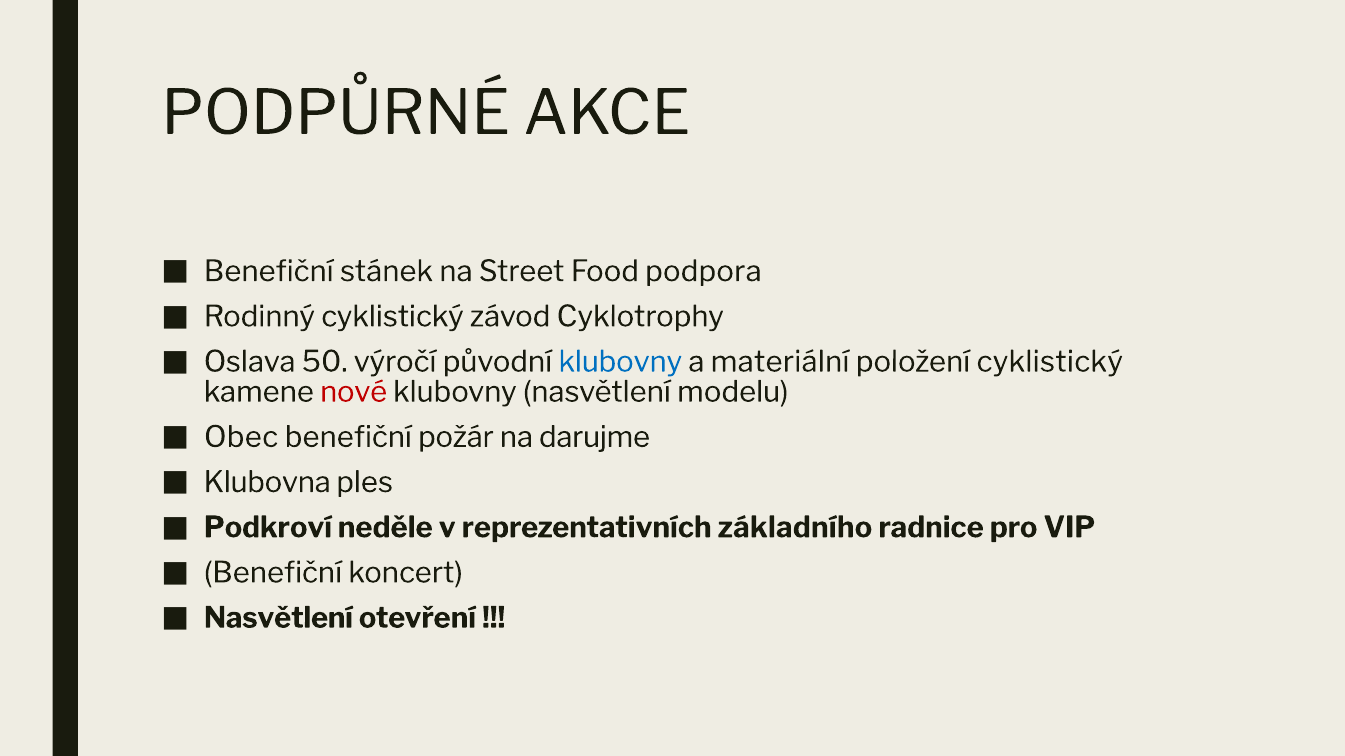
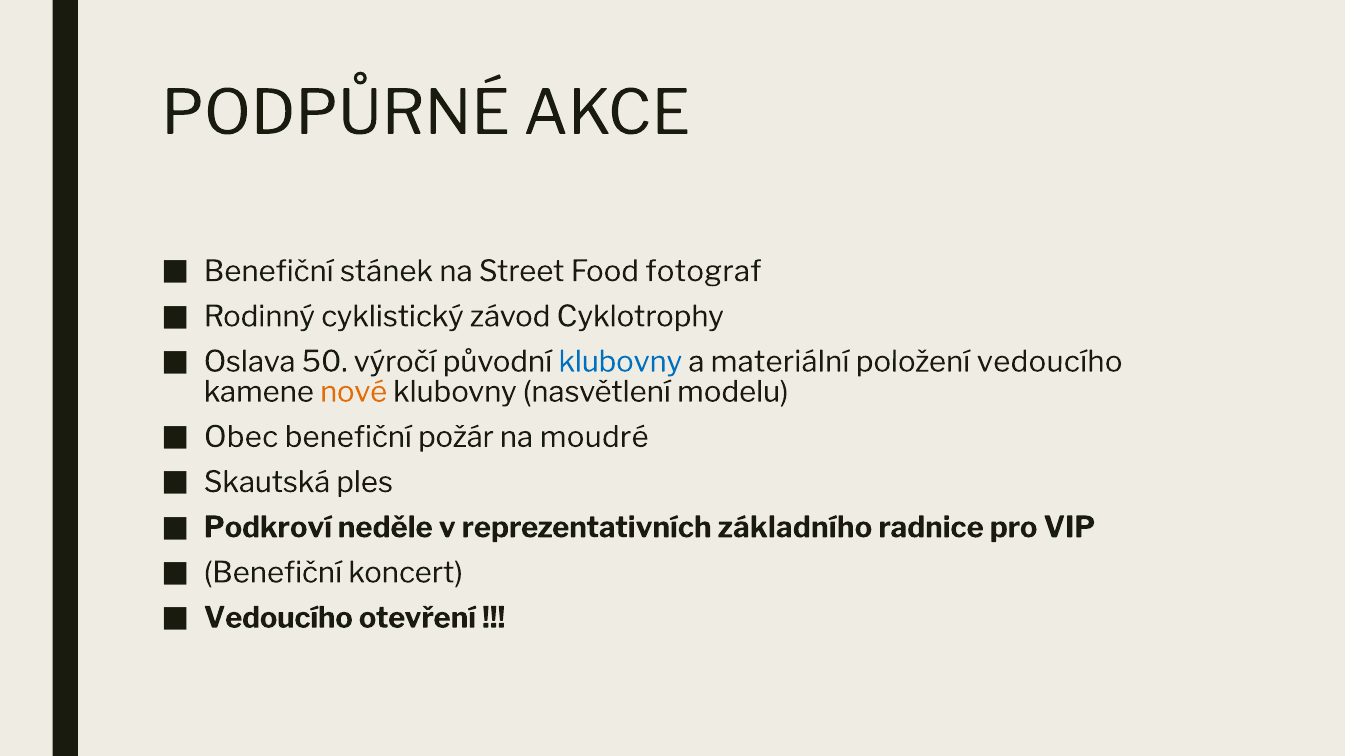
podpora: podpora -> fotograf
položení cyklistický: cyklistický -> vedoucího
nové colour: red -> orange
darujme: darujme -> moudré
Klubovna: Klubovna -> Skautská
Nasvětlení at (278, 618): Nasvětlení -> Vedoucího
